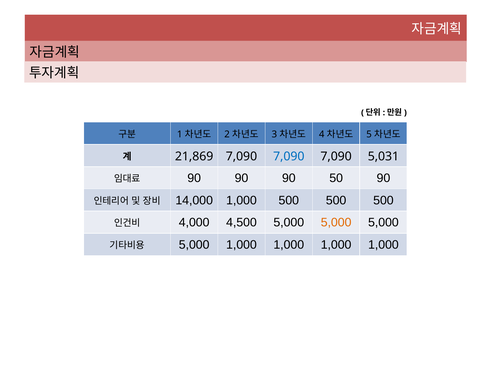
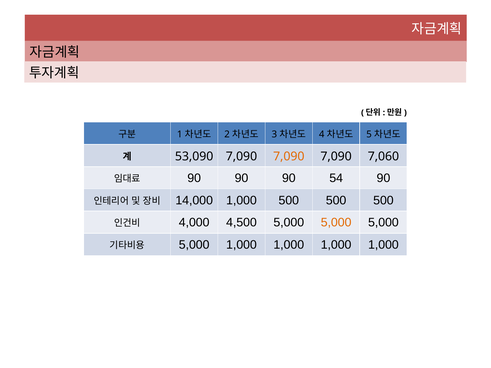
21,869: 21,869 -> 53,090
7,090 at (289, 157) colour: blue -> orange
5,031: 5,031 -> 7,060
50: 50 -> 54
